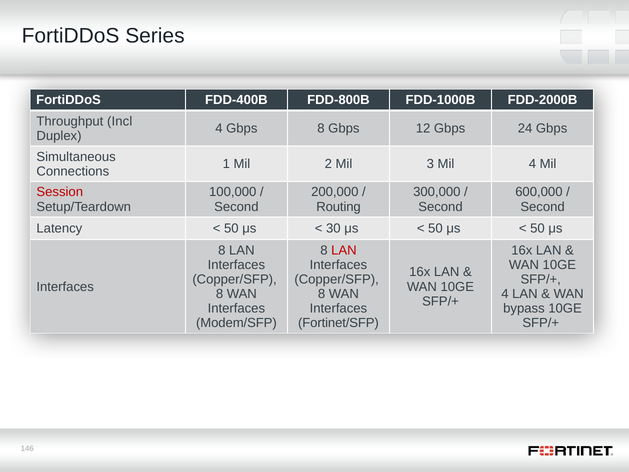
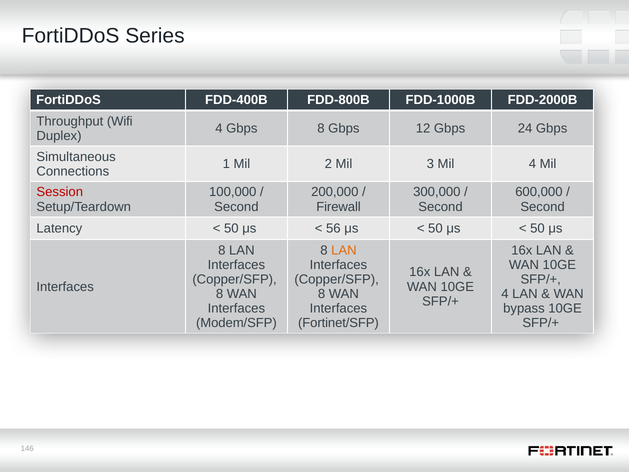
Incl: Incl -> Wifi
Routing: Routing -> Firewall
30: 30 -> 56
LAN at (344, 250) colour: red -> orange
